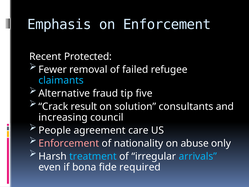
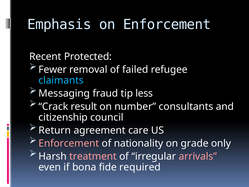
Alternative: Alternative -> Messaging
five: five -> less
solution: solution -> number
increasing: increasing -> citizenship
People: People -> Return
abuse: abuse -> grade
treatment colour: light blue -> pink
arrivals colour: light blue -> pink
